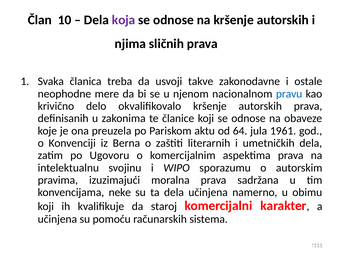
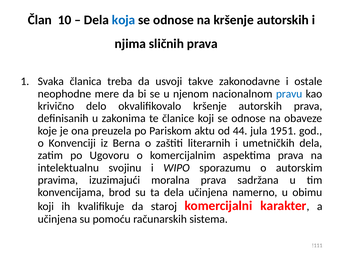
koja colour: purple -> blue
64: 64 -> 44
1961: 1961 -> 1951
neke: neke -> brod
